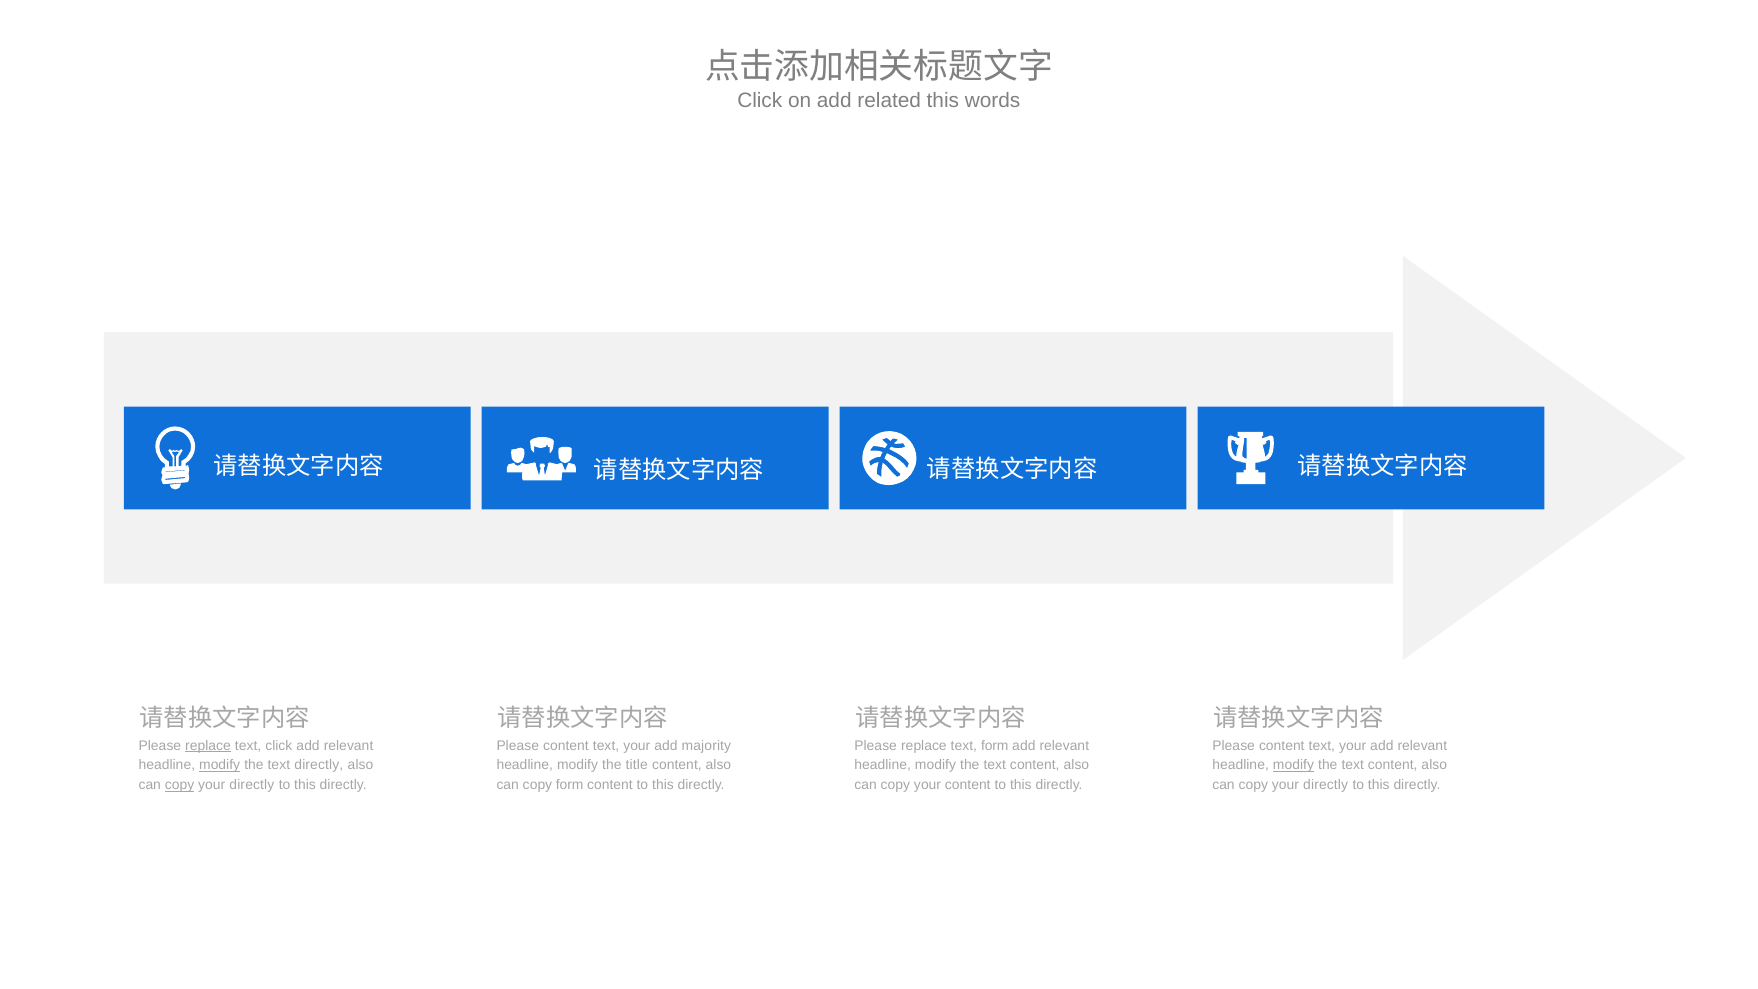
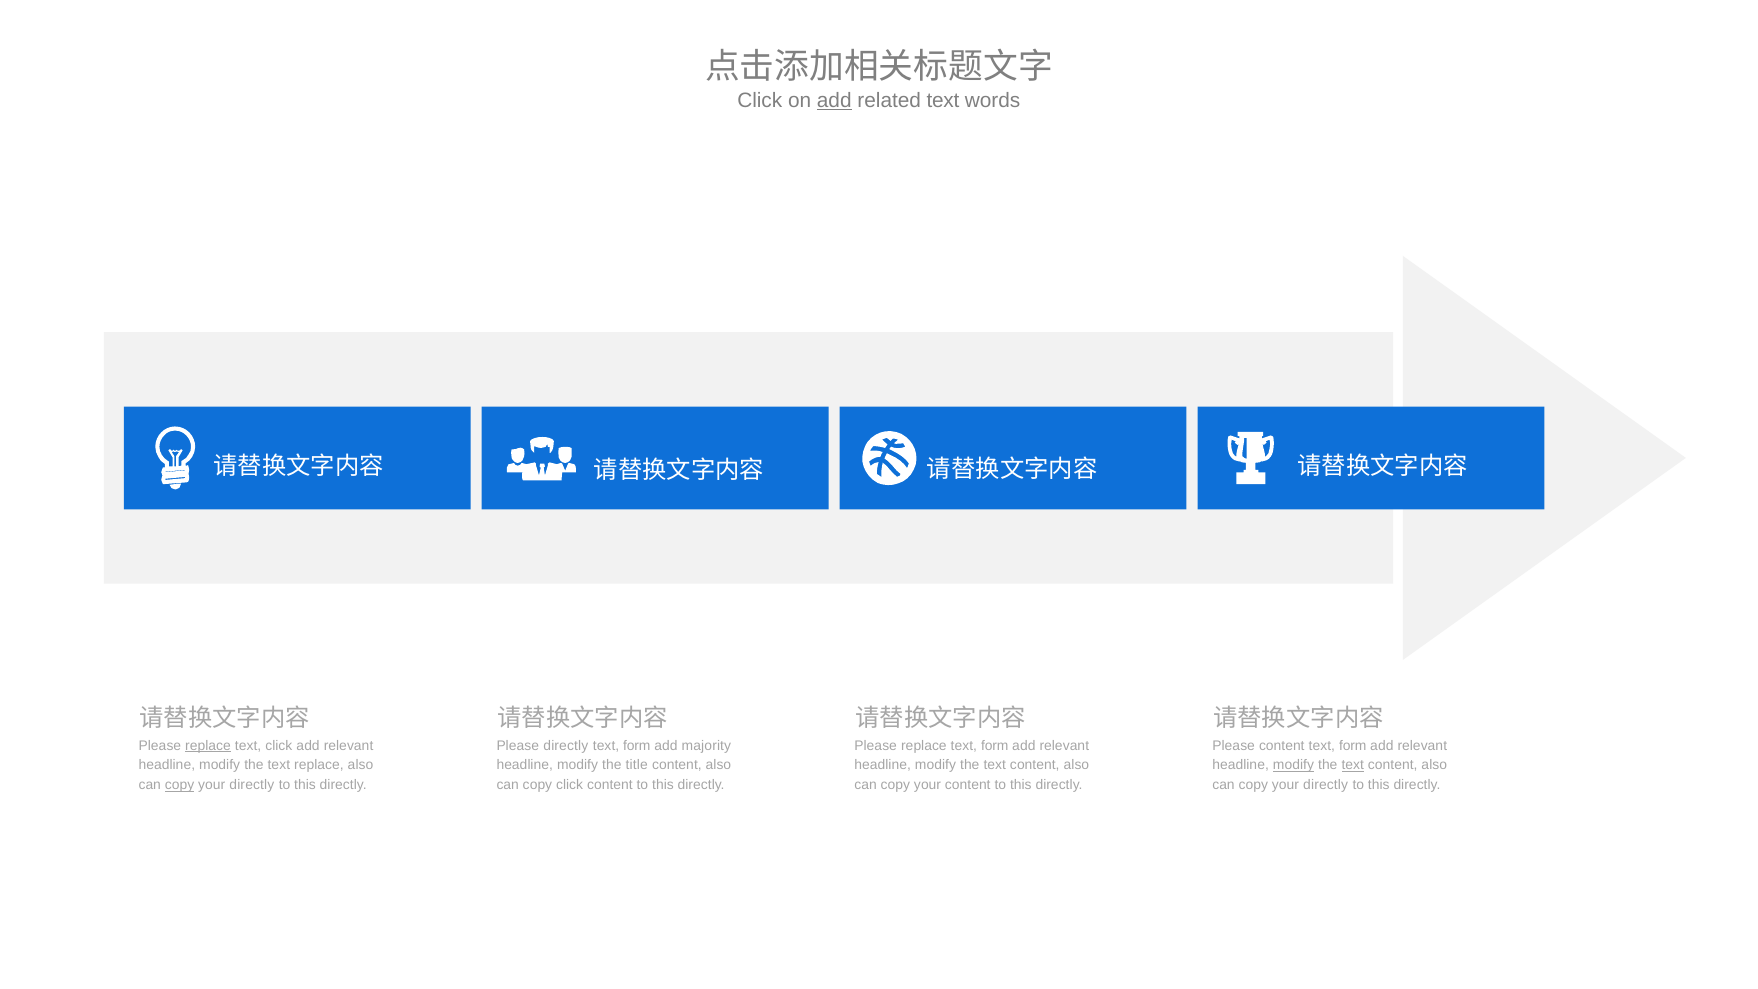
add at (834, 100) underline: none -> present
related this: this -> text
content at (566, 745): content -> directly
your at (637, 745): your -> form
your at (1353, 745): your -> form
modify at (220, 765) underline: present -> none
text directly: directly -> replace
text at (1353, 765) underline: none -> present
copy form: form -> click
